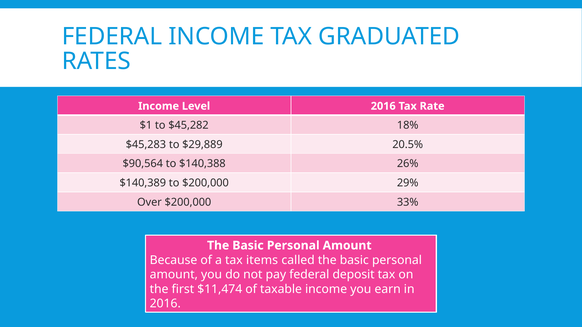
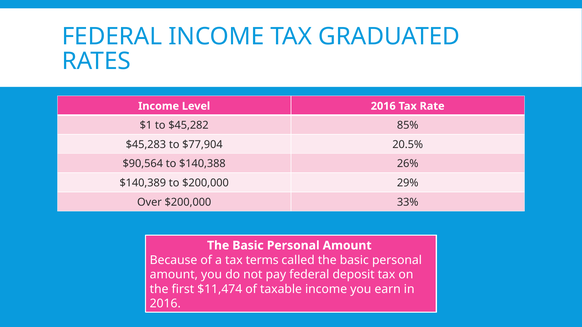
18%: 18% -> 85%
$29,889: $29,889 -> $77,904
items: items -> terms
